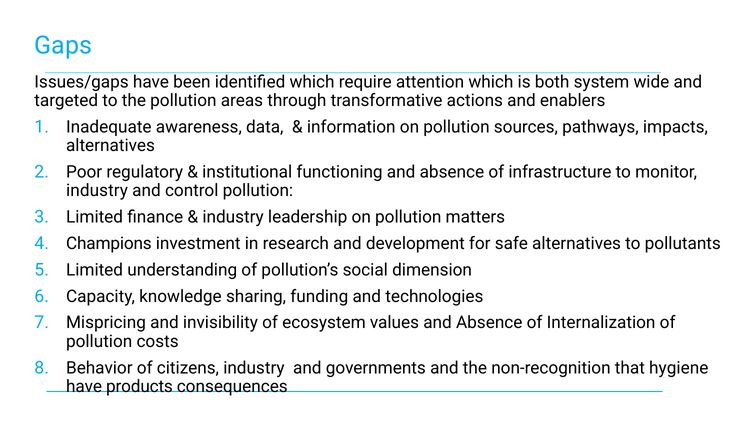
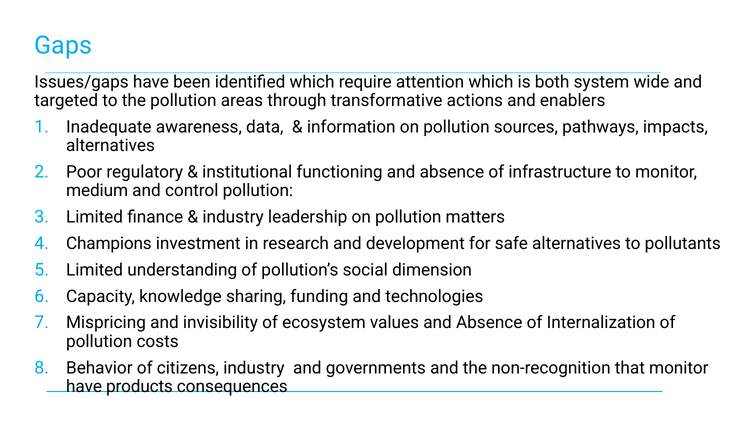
industry at (97, 190): industry -> medium
that hygiene: hygiene -> monitor
